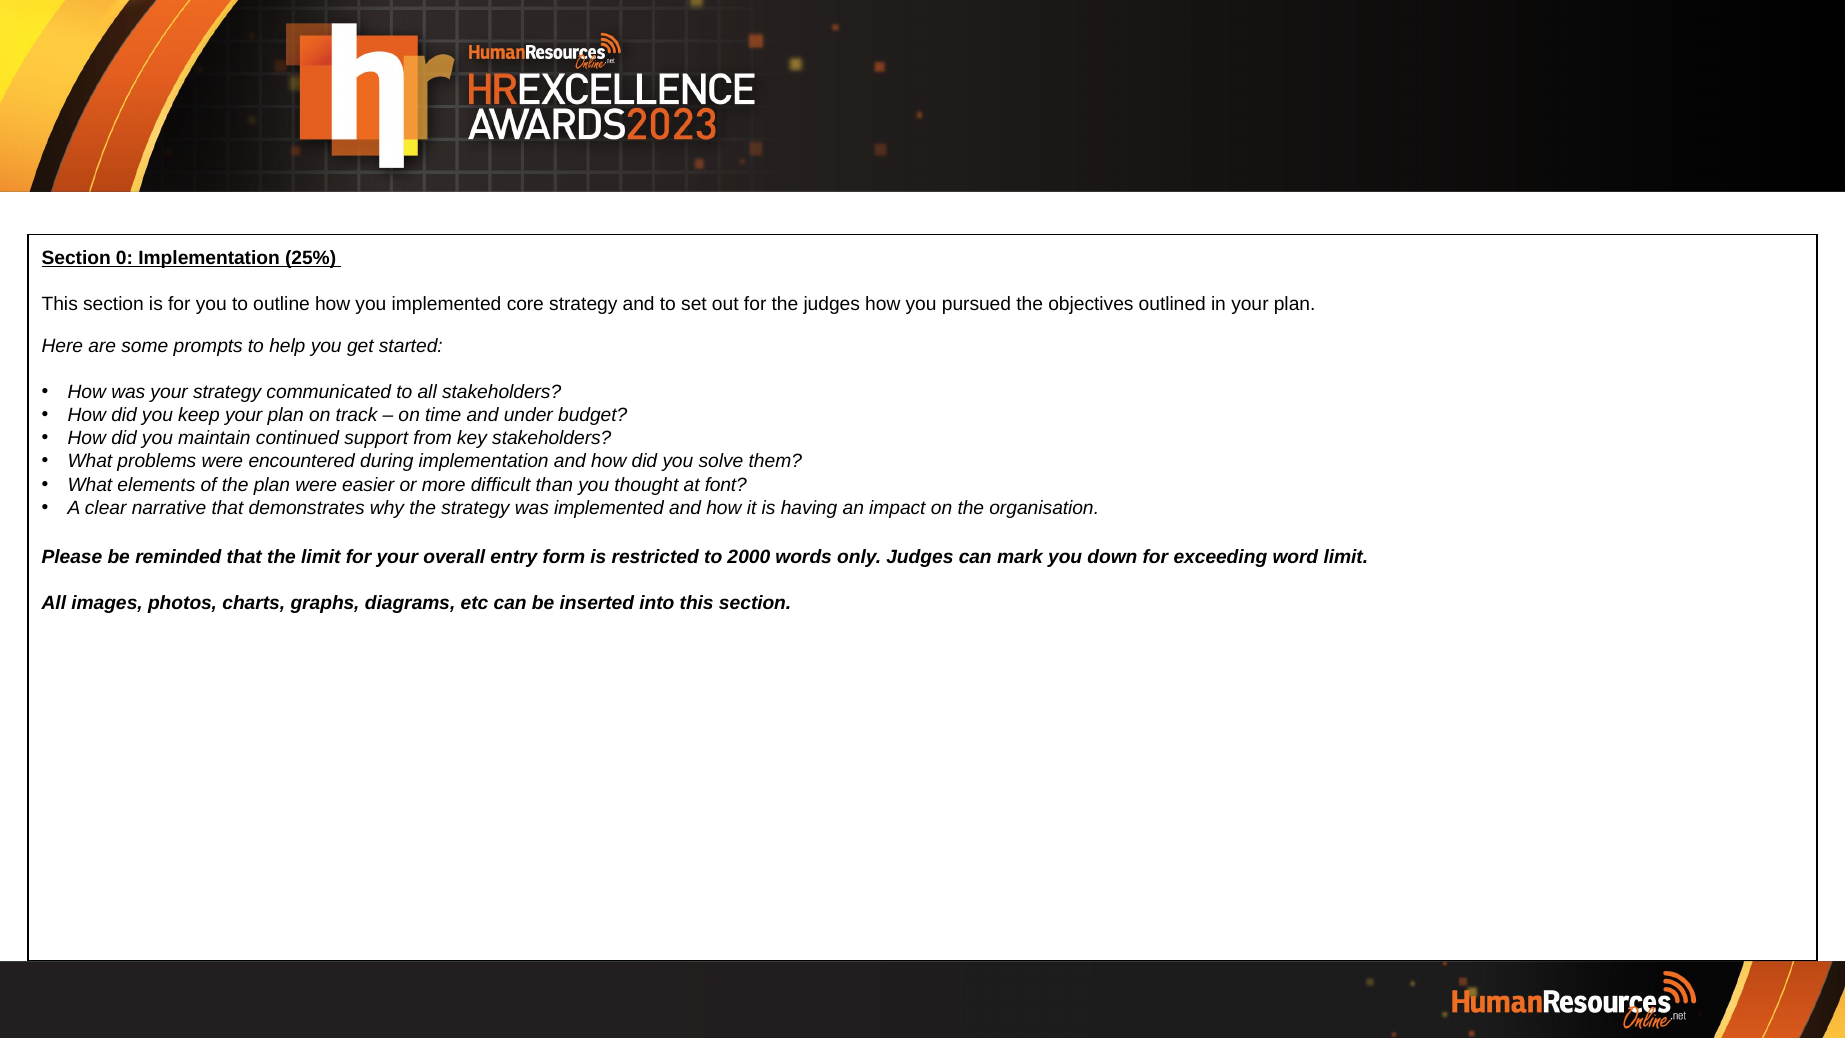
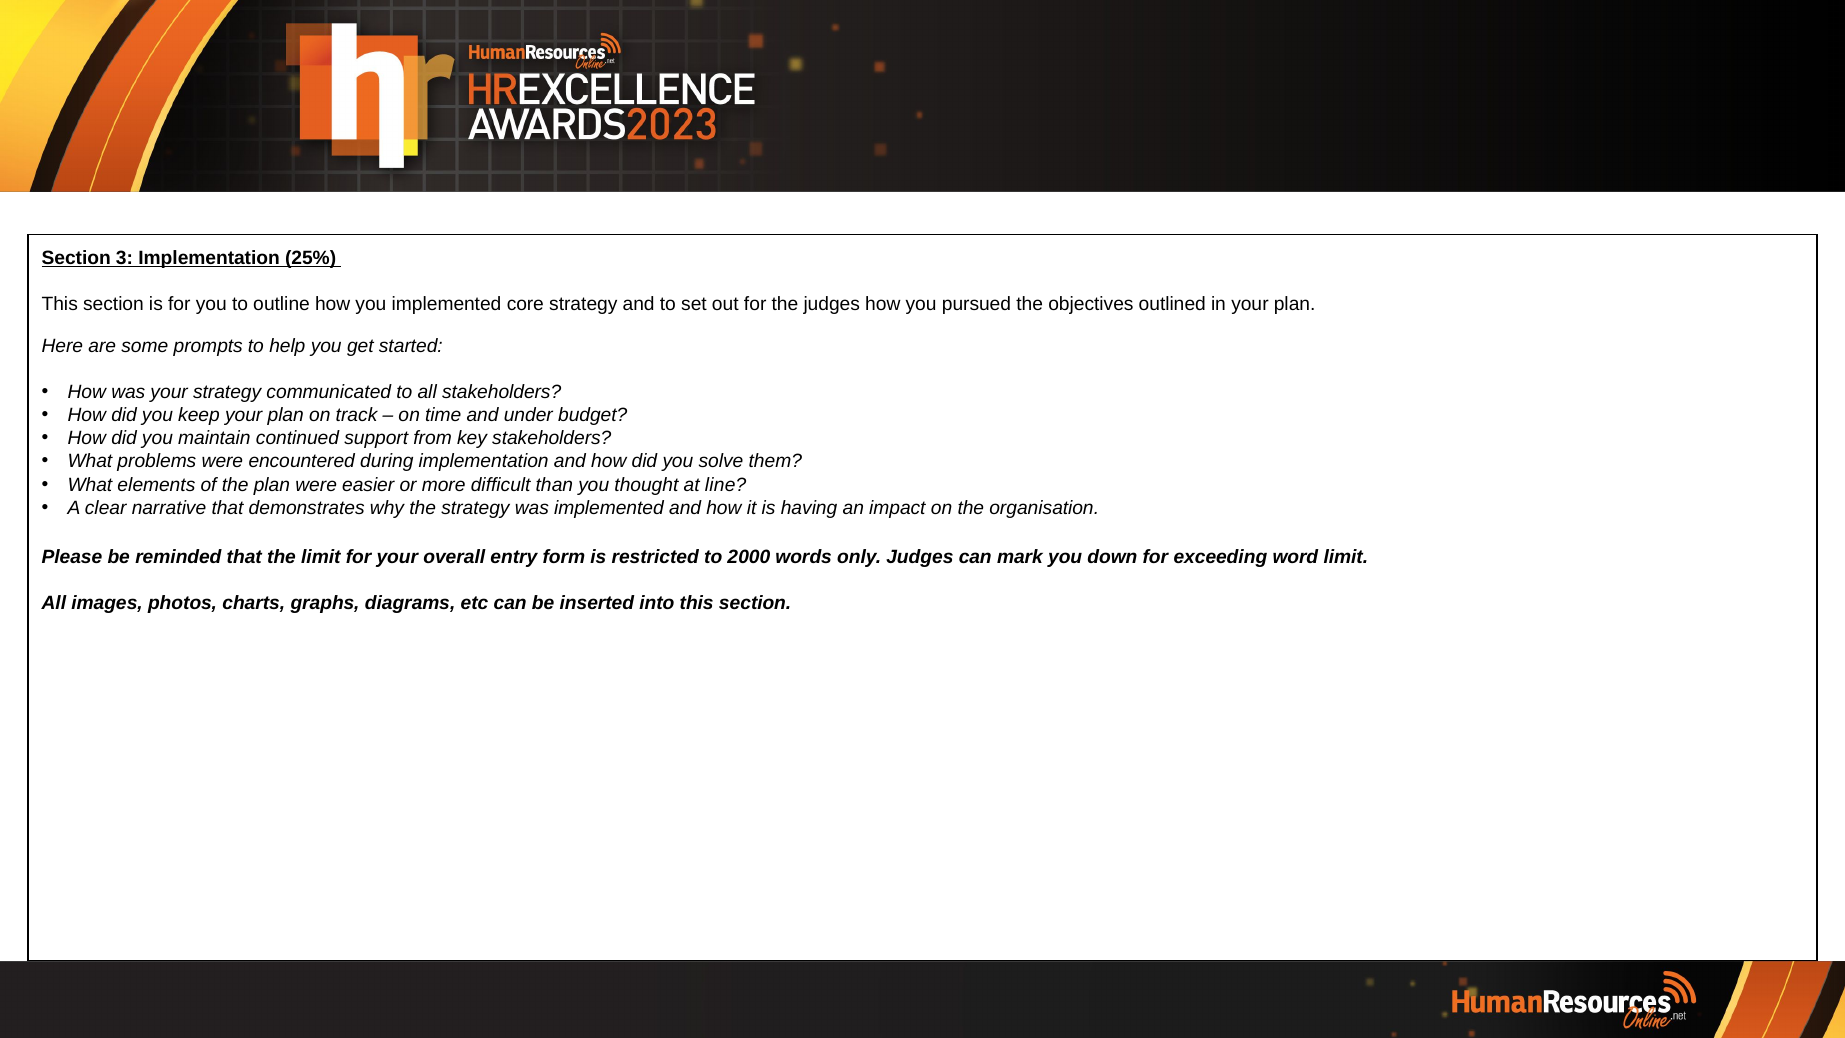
0: 0 -> 3
font: font -> line
